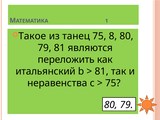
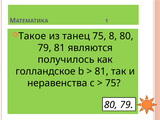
переложить: переложить -> получилось
итальянский: итальянский -> голландское
